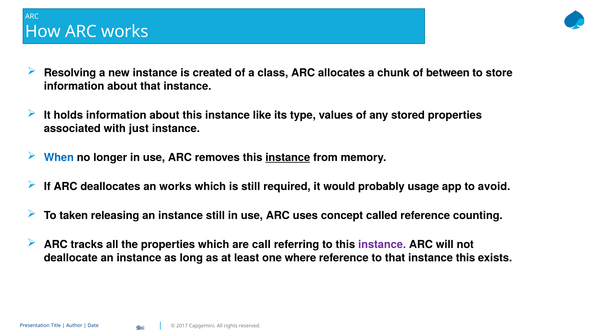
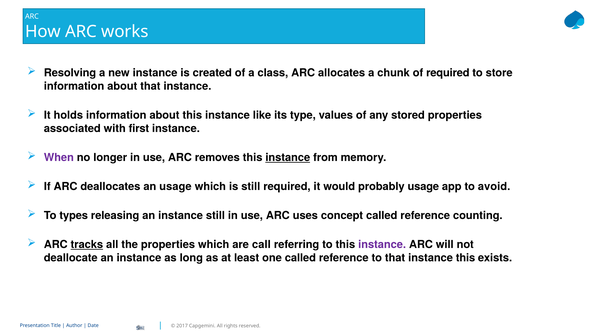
of between: between -> required
just: just -> first
When colour: blue -> purple
an works: works -> usage
taken: taken -> types
tracks underline: none -> present
one where: where -> called
